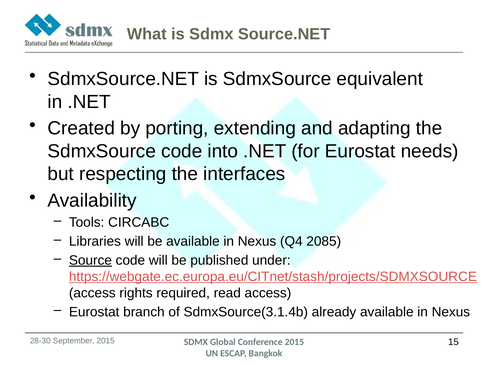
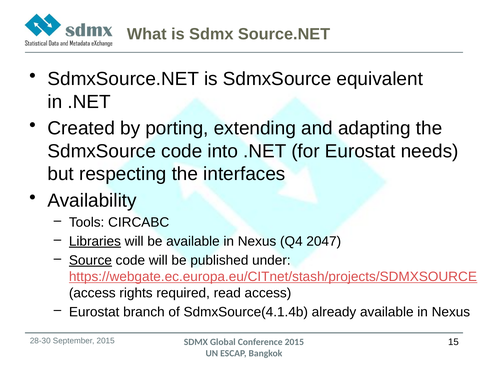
Libraries underline: none -> present
2085: 2085 -> 2047
SdmxSource(3.1.4b: SdmxSource(3.1.4b -> SdmxSource(4.1.4b
